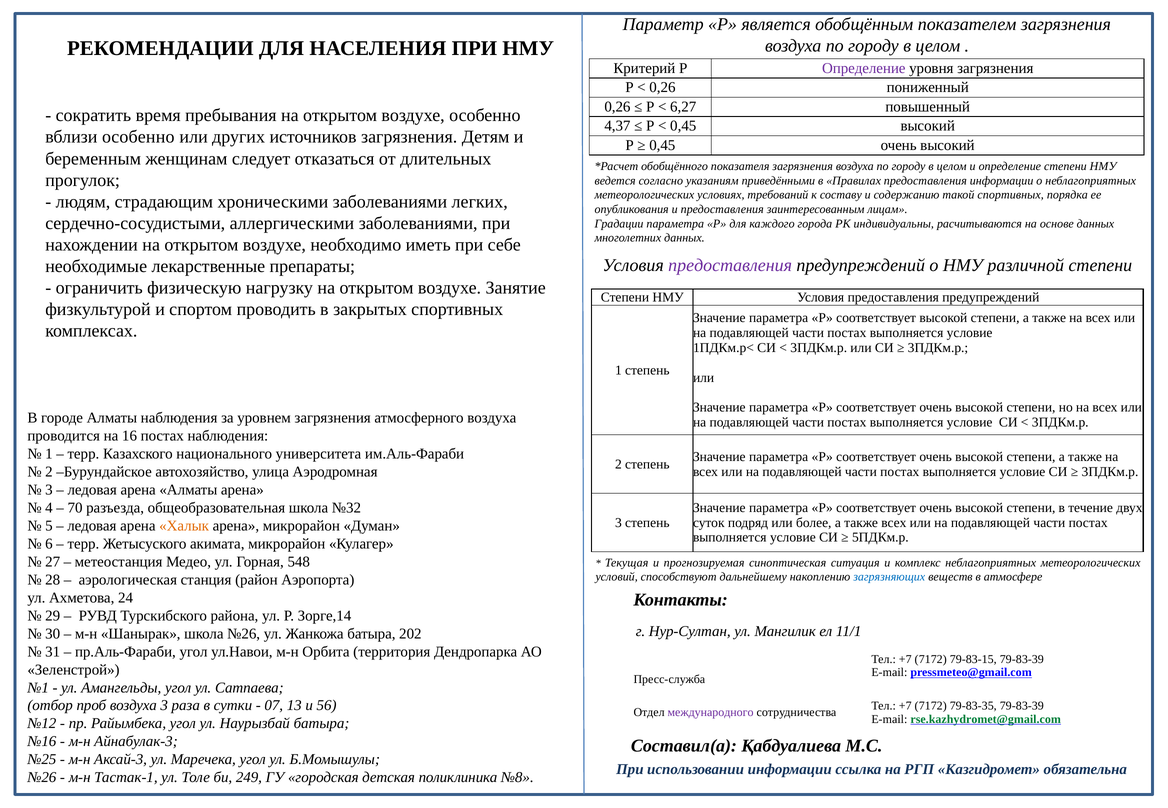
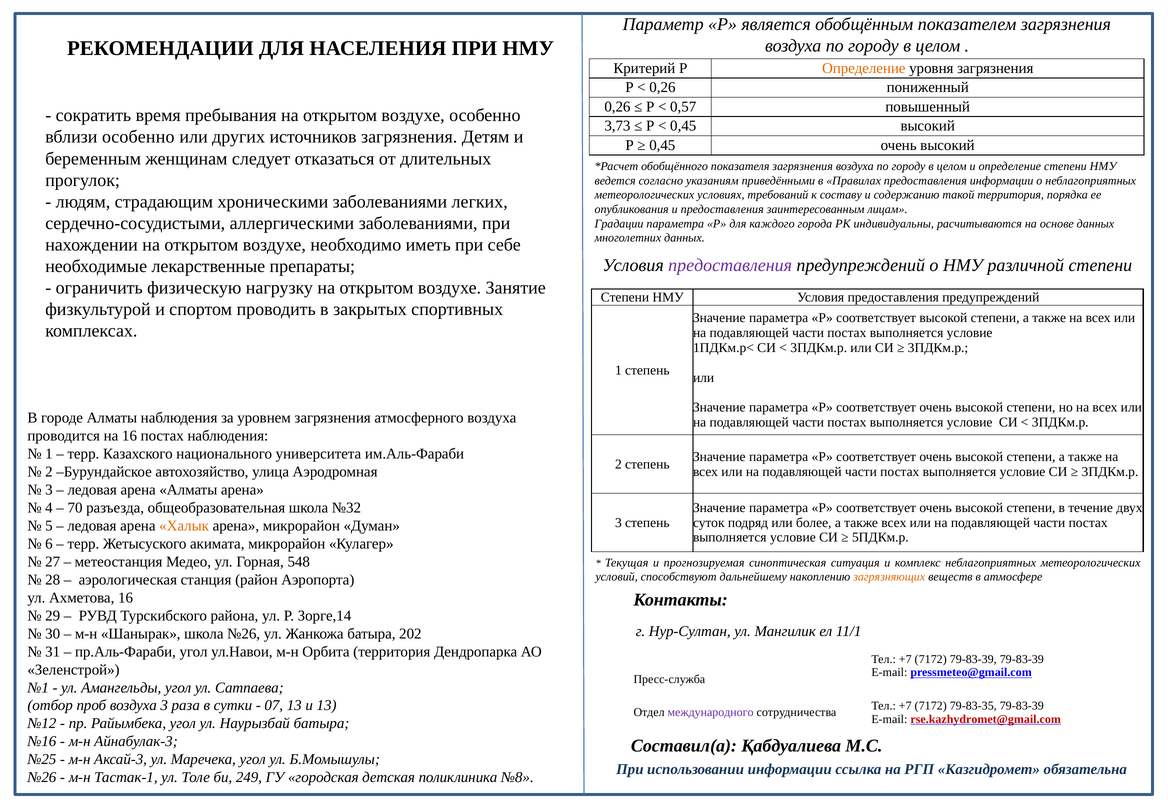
Определение at (864, 68) colour: purple -> orange
6,27: 6,27 -> 0,57
4,37: 4,37 -> 3,73
такой спортивных: спортивных -> территория
загрязняющих colour: blue -> orange
Ахметова 24: 24 -> 16
7172 79-83-15: 79-83-15 -> 79-83-39
и 56: 56 -> 13
rse.kazhydromet@gmail.com colour: green -> red
